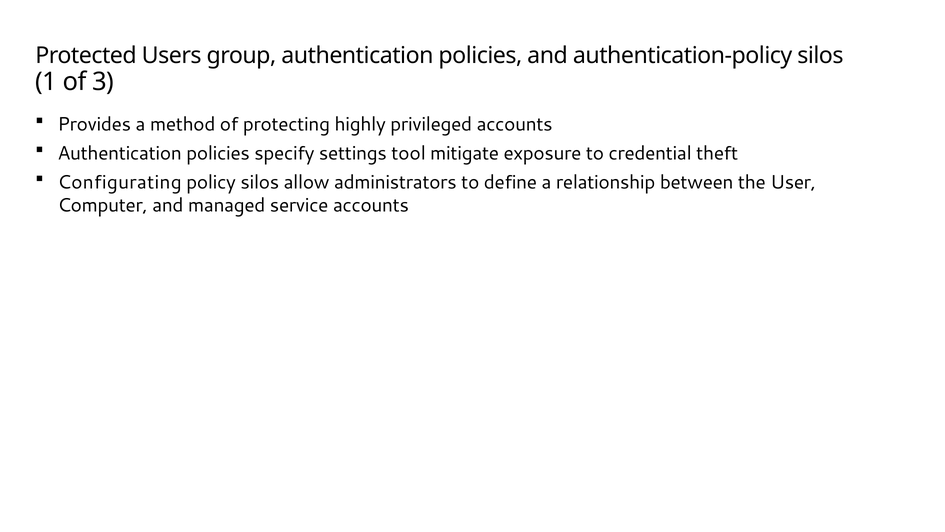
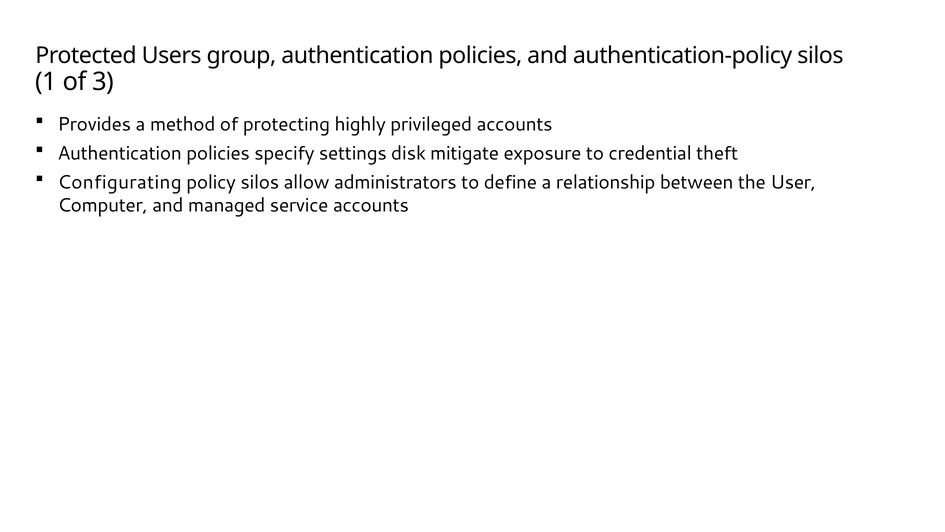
tool: tool -> disk
